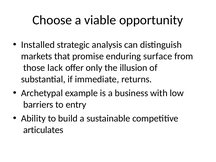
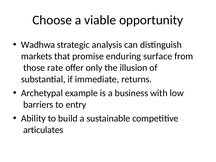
Installed: Installed -> Wadhwa
lack: lack -> rate
